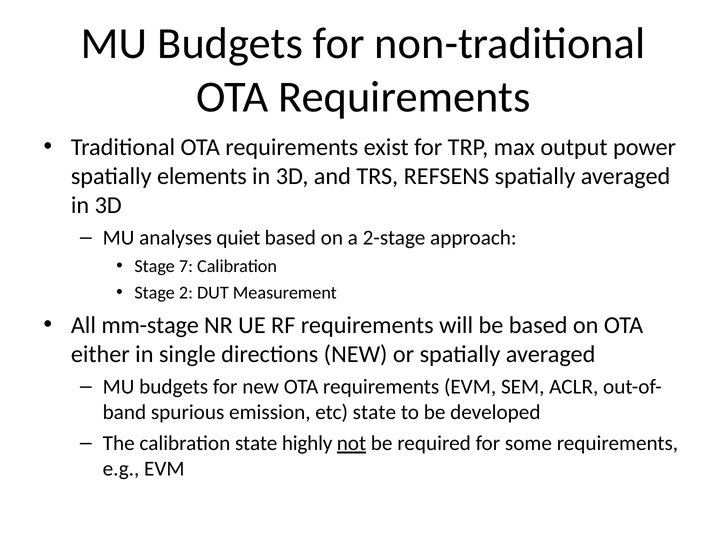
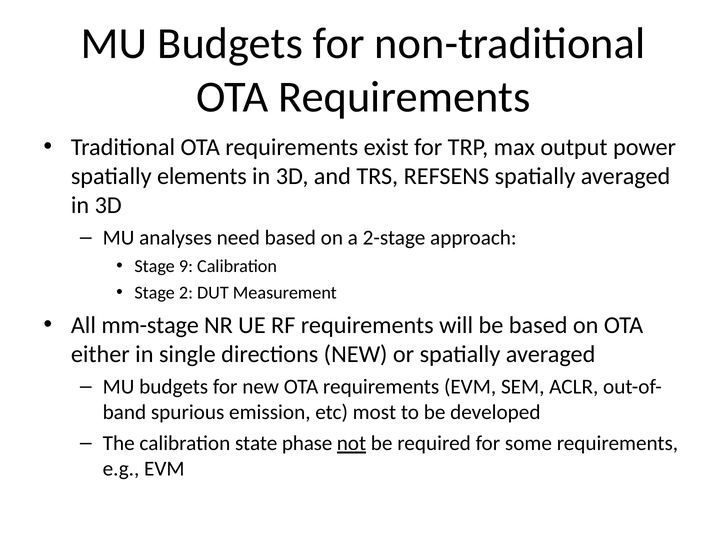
quiet: quiet -> need
7: 7 -> 9
etc state: state -> most
highly: highly -> phase
